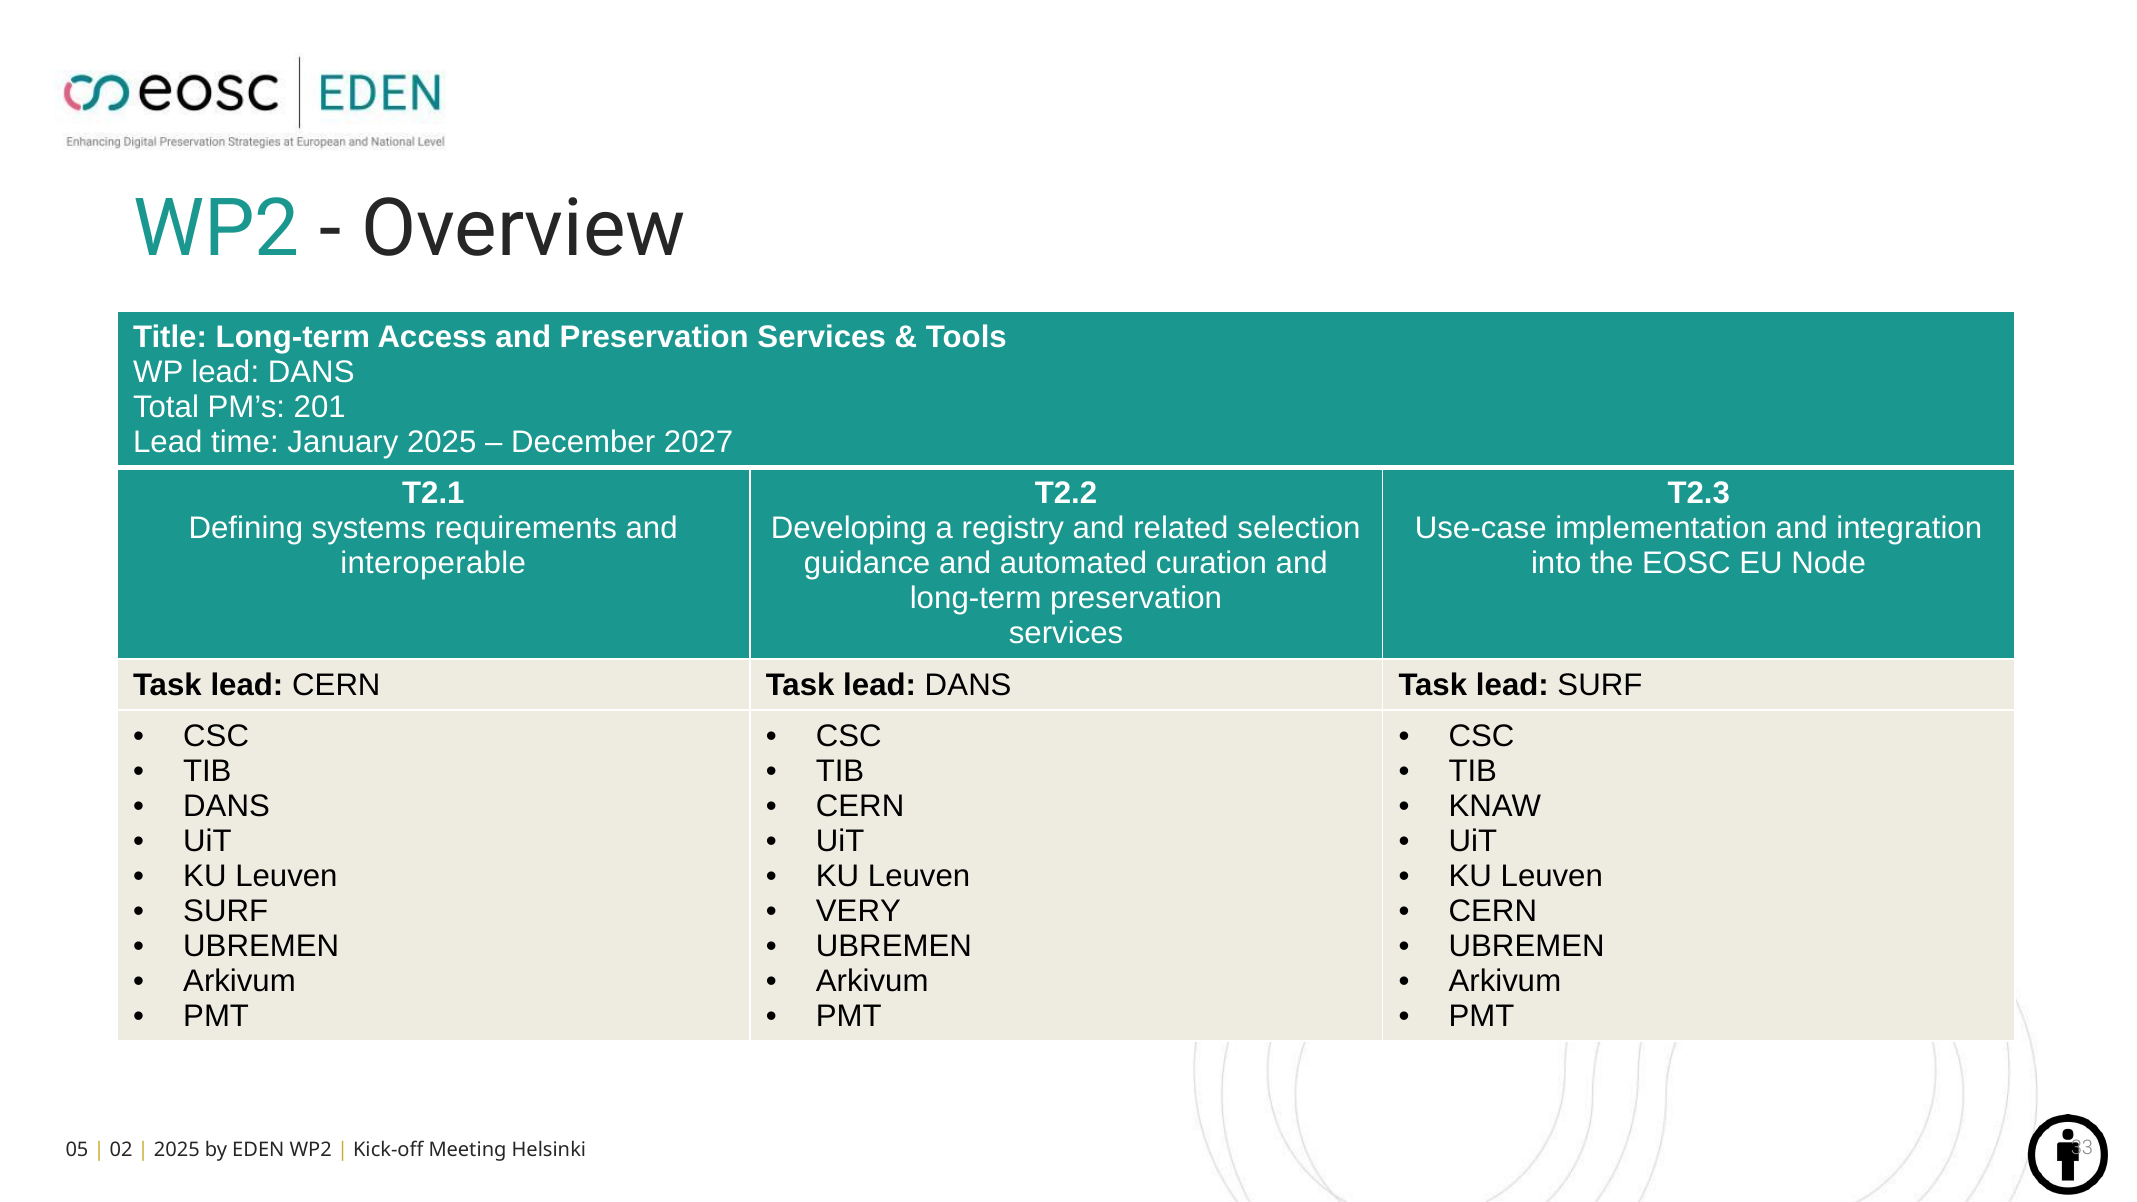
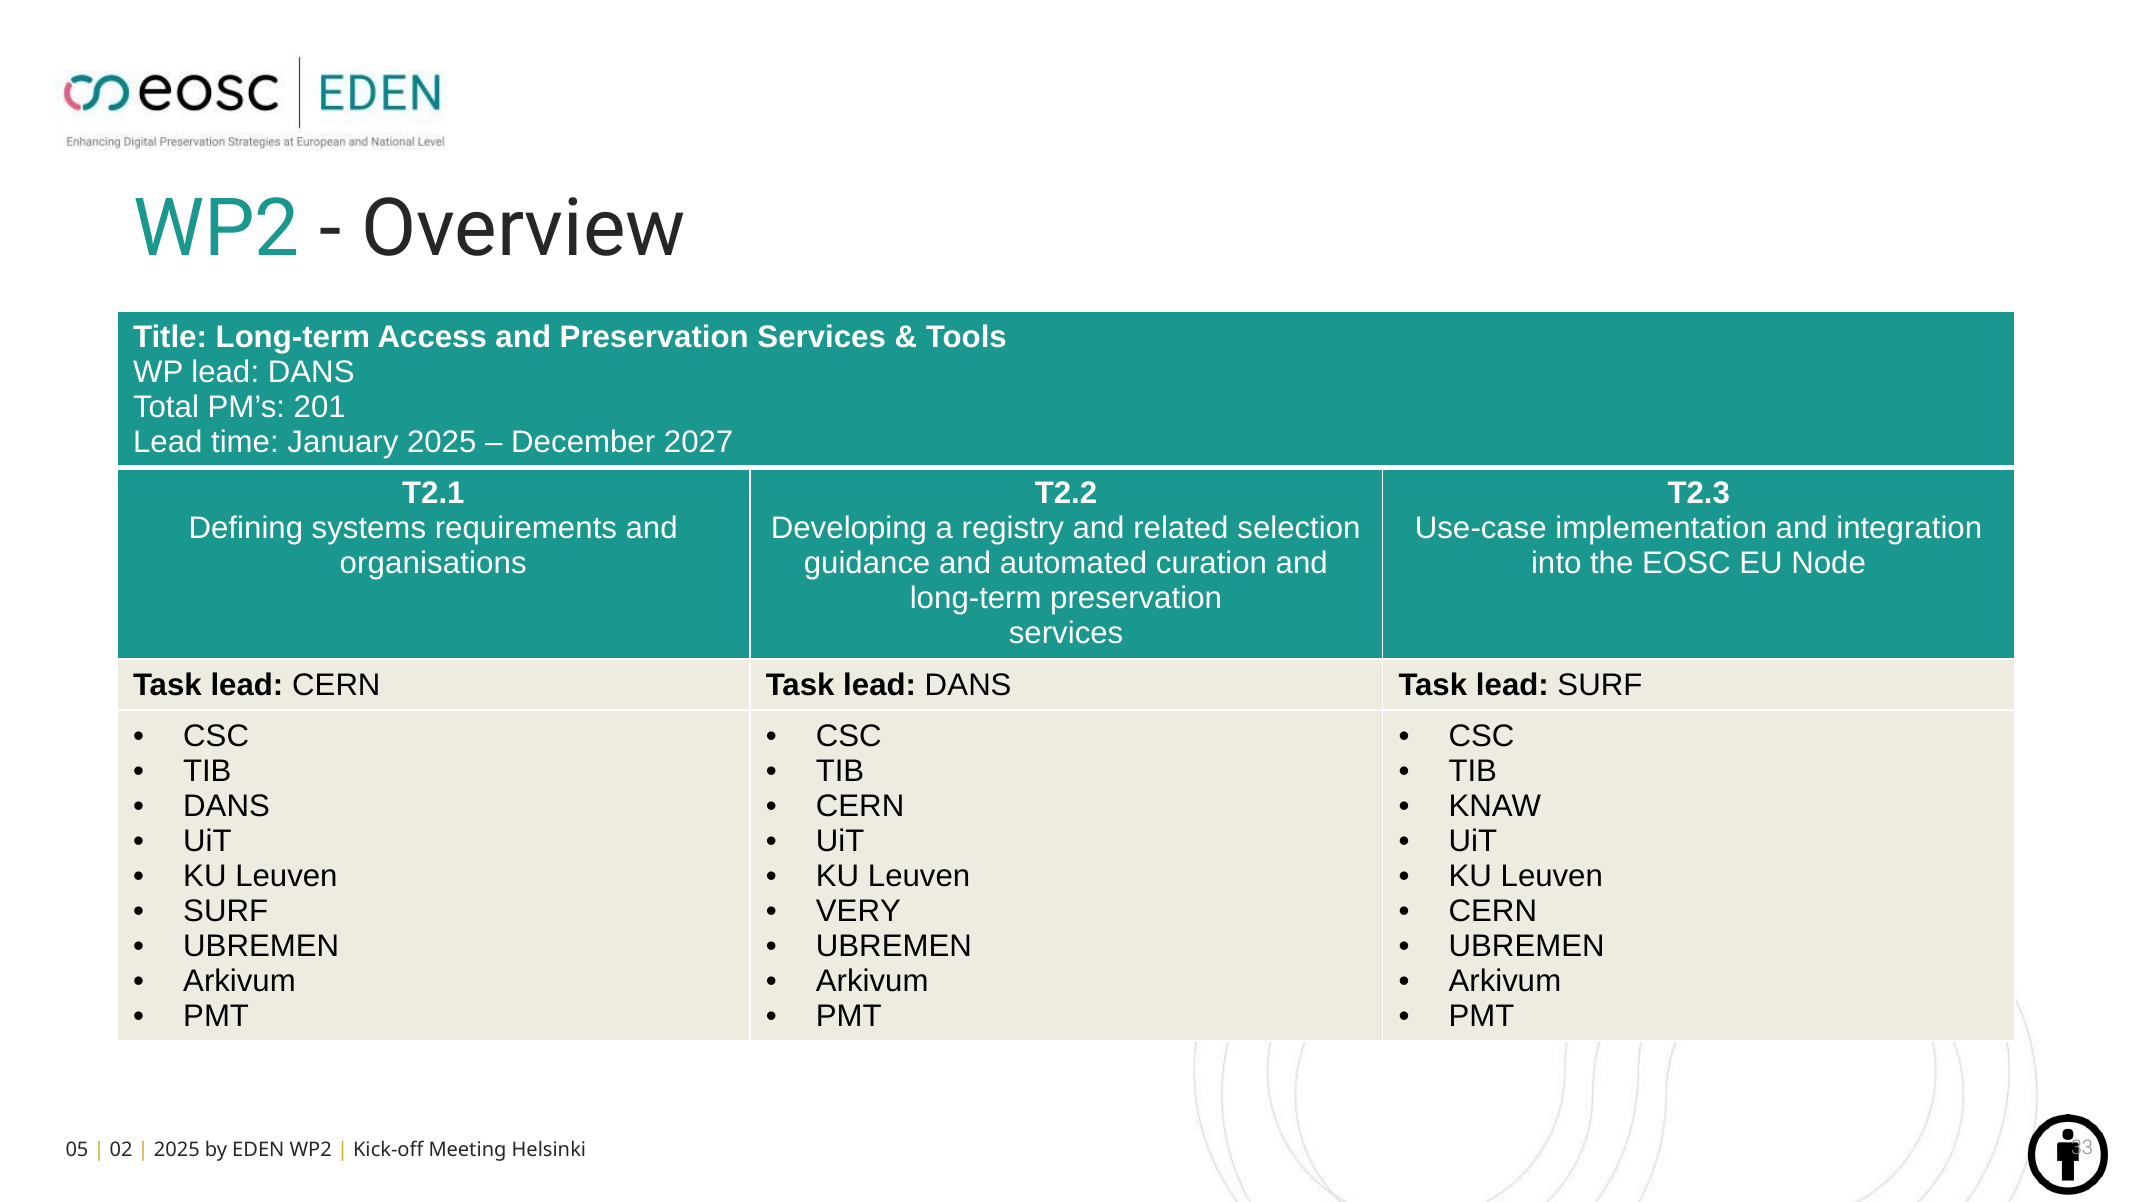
interoperable: interoperable -> organisations
